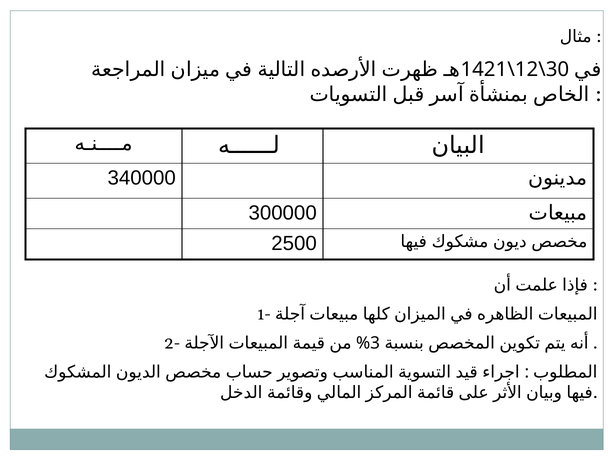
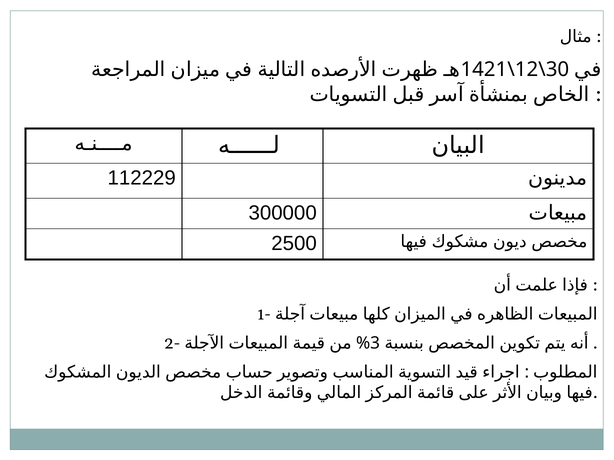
340000: 340000 -> 112229
